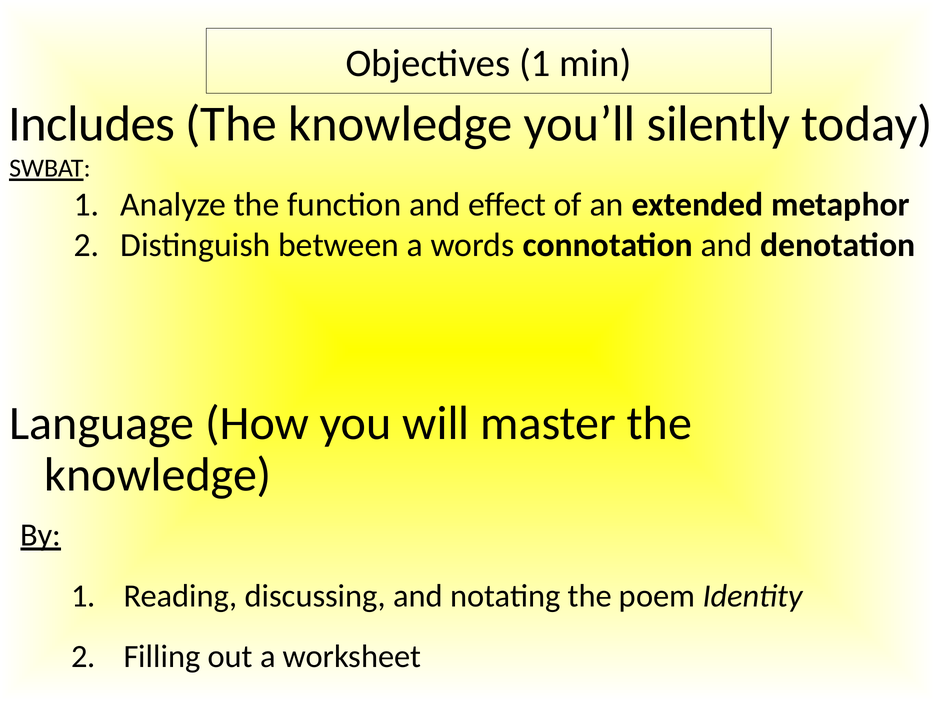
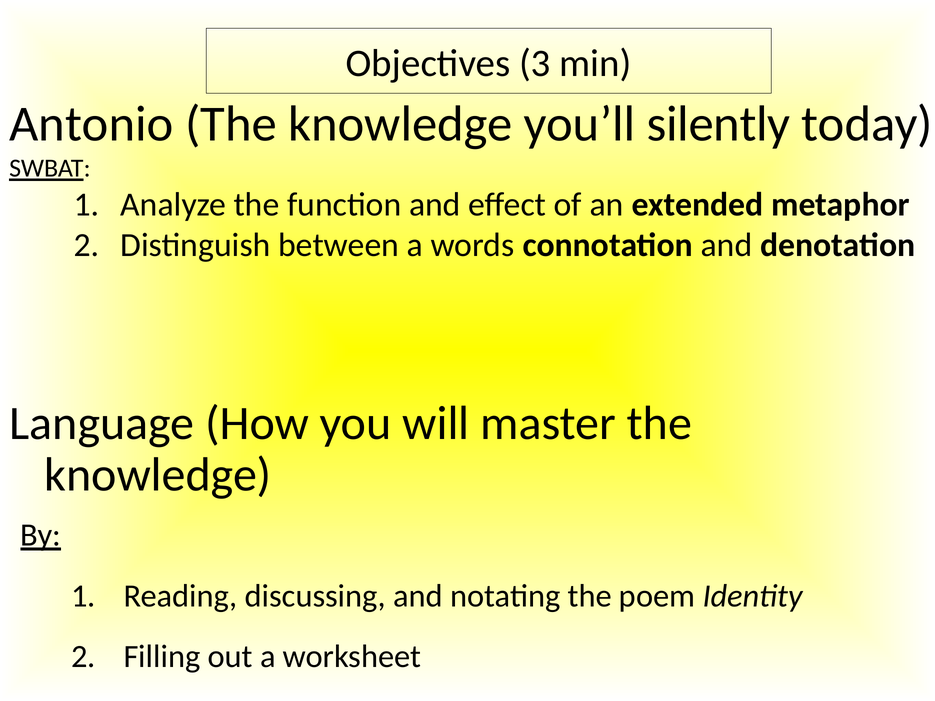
Objectives 1: 1 -> 3
Includes: Includes -> Antonio
